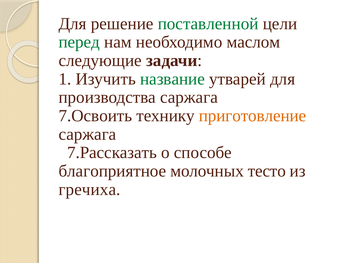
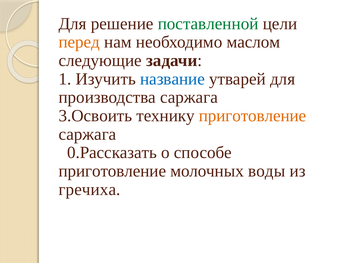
перед colour: green -> orange
название colour: green -> blue
7.Освоить: 7.Освоить -> 3.Освоить
7.Рассказать: 7.Рассказать -> 0.Рассказать
благоприятное at (112, 171): благоприятное -> приготовление
тесто: тесто -> воды
